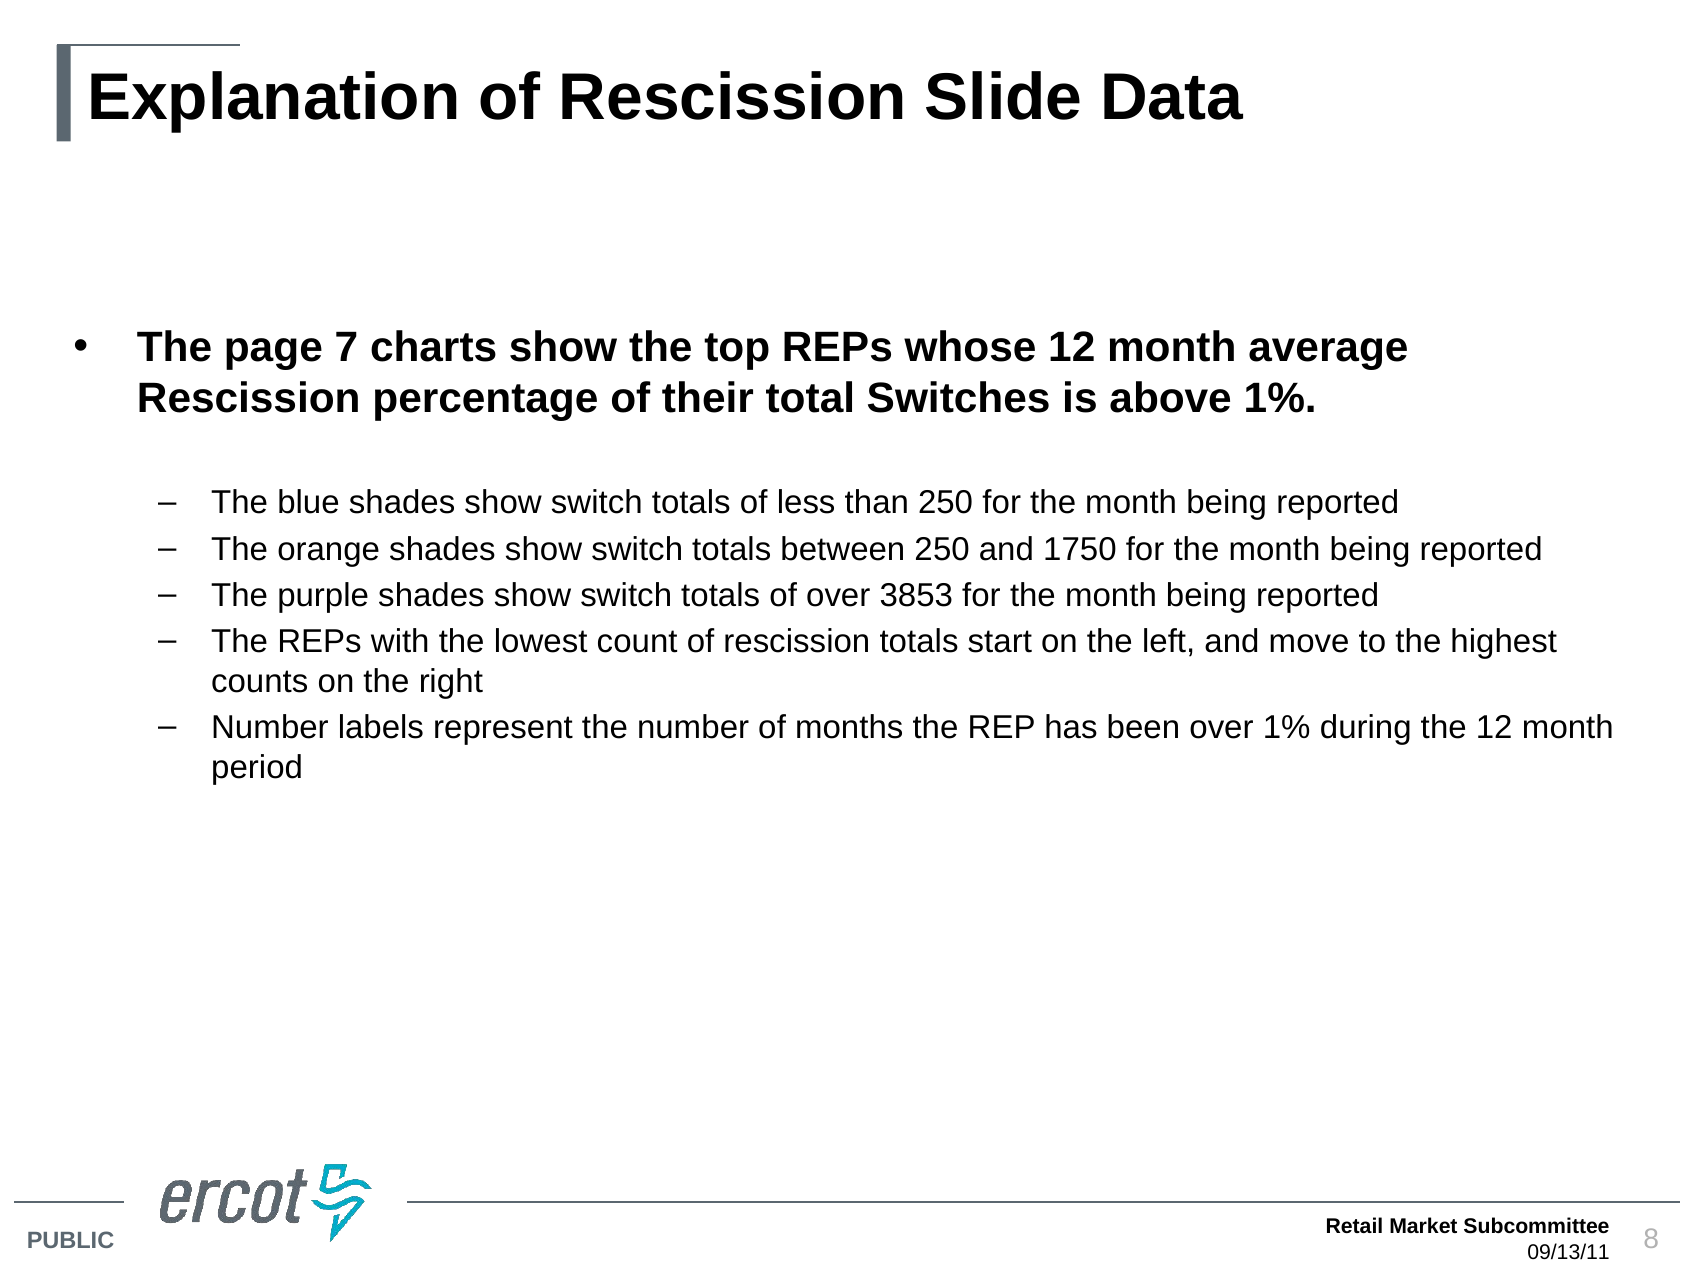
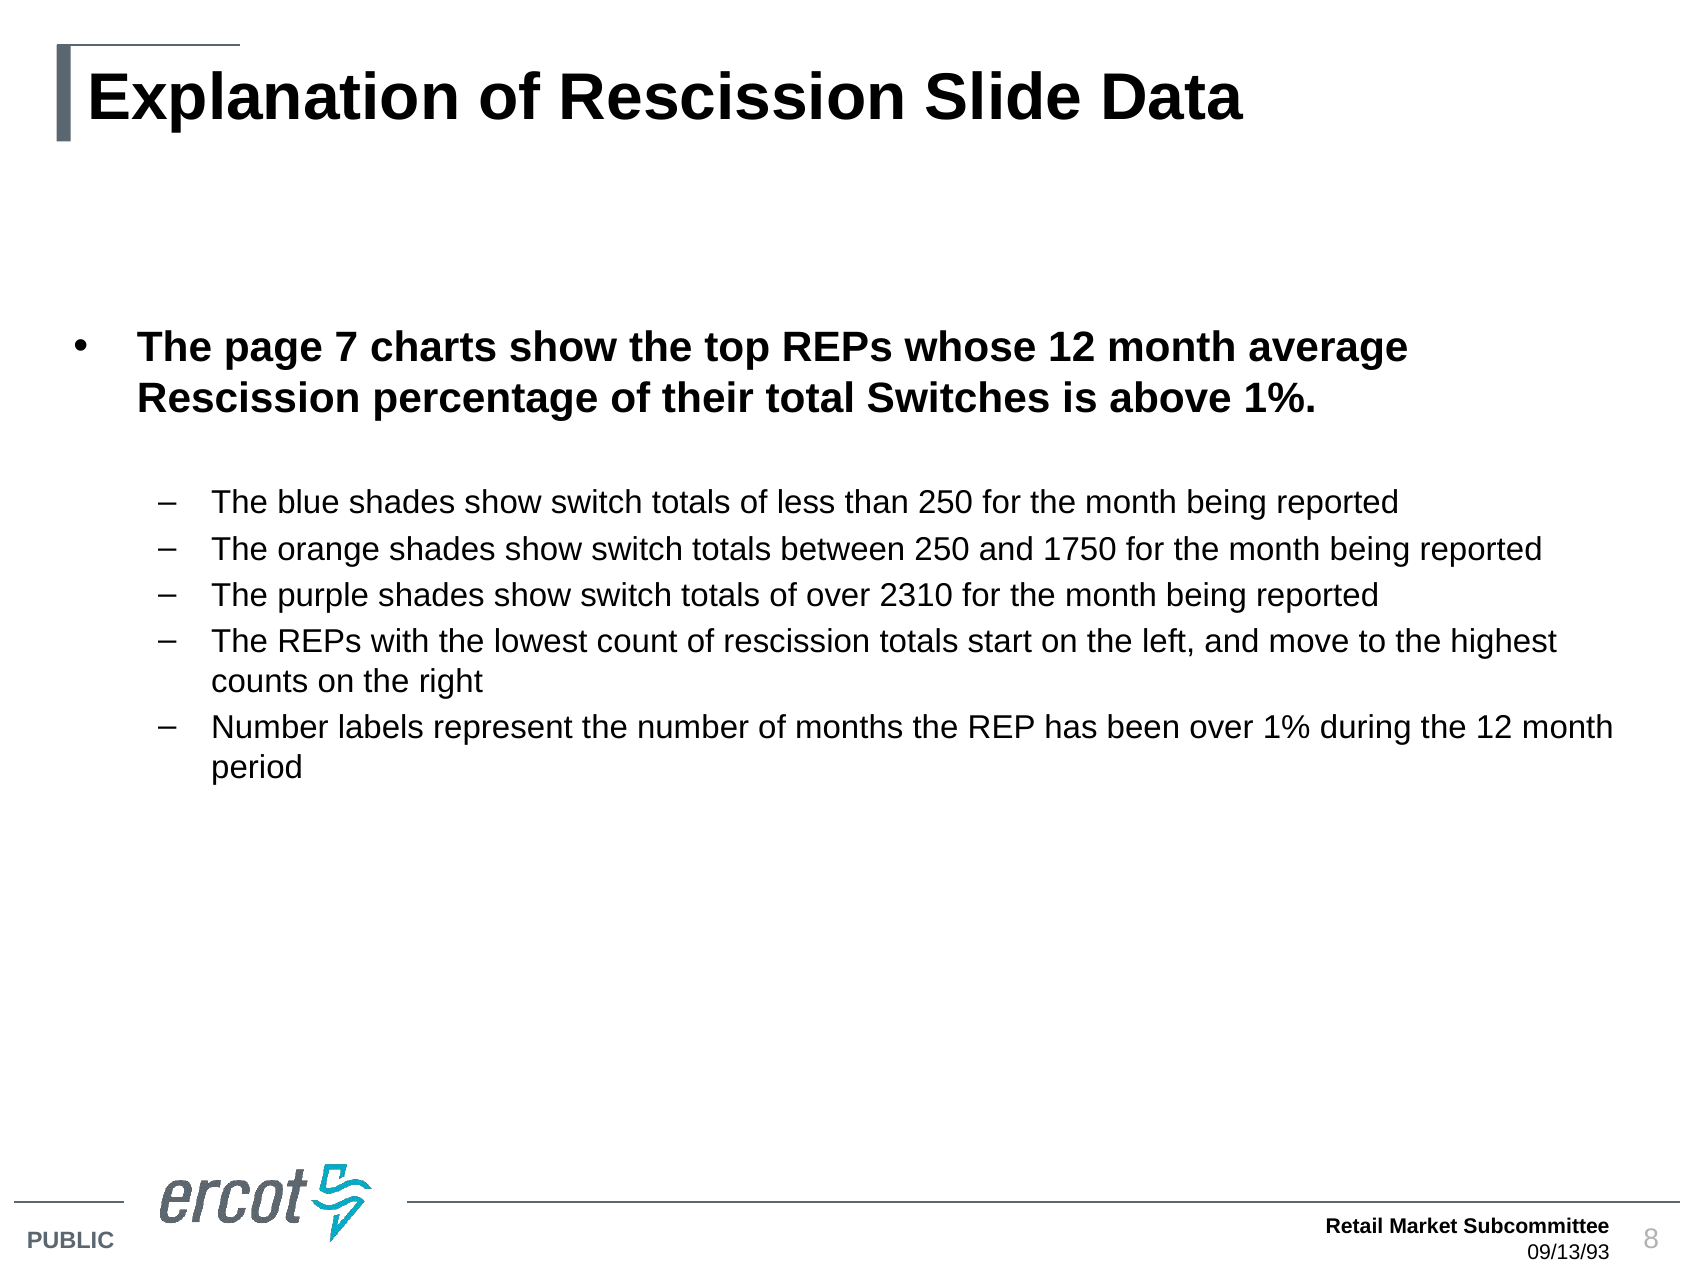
3853: 3853 -> 2310
09/13/11: 09/13/11 -> 09/13/93
